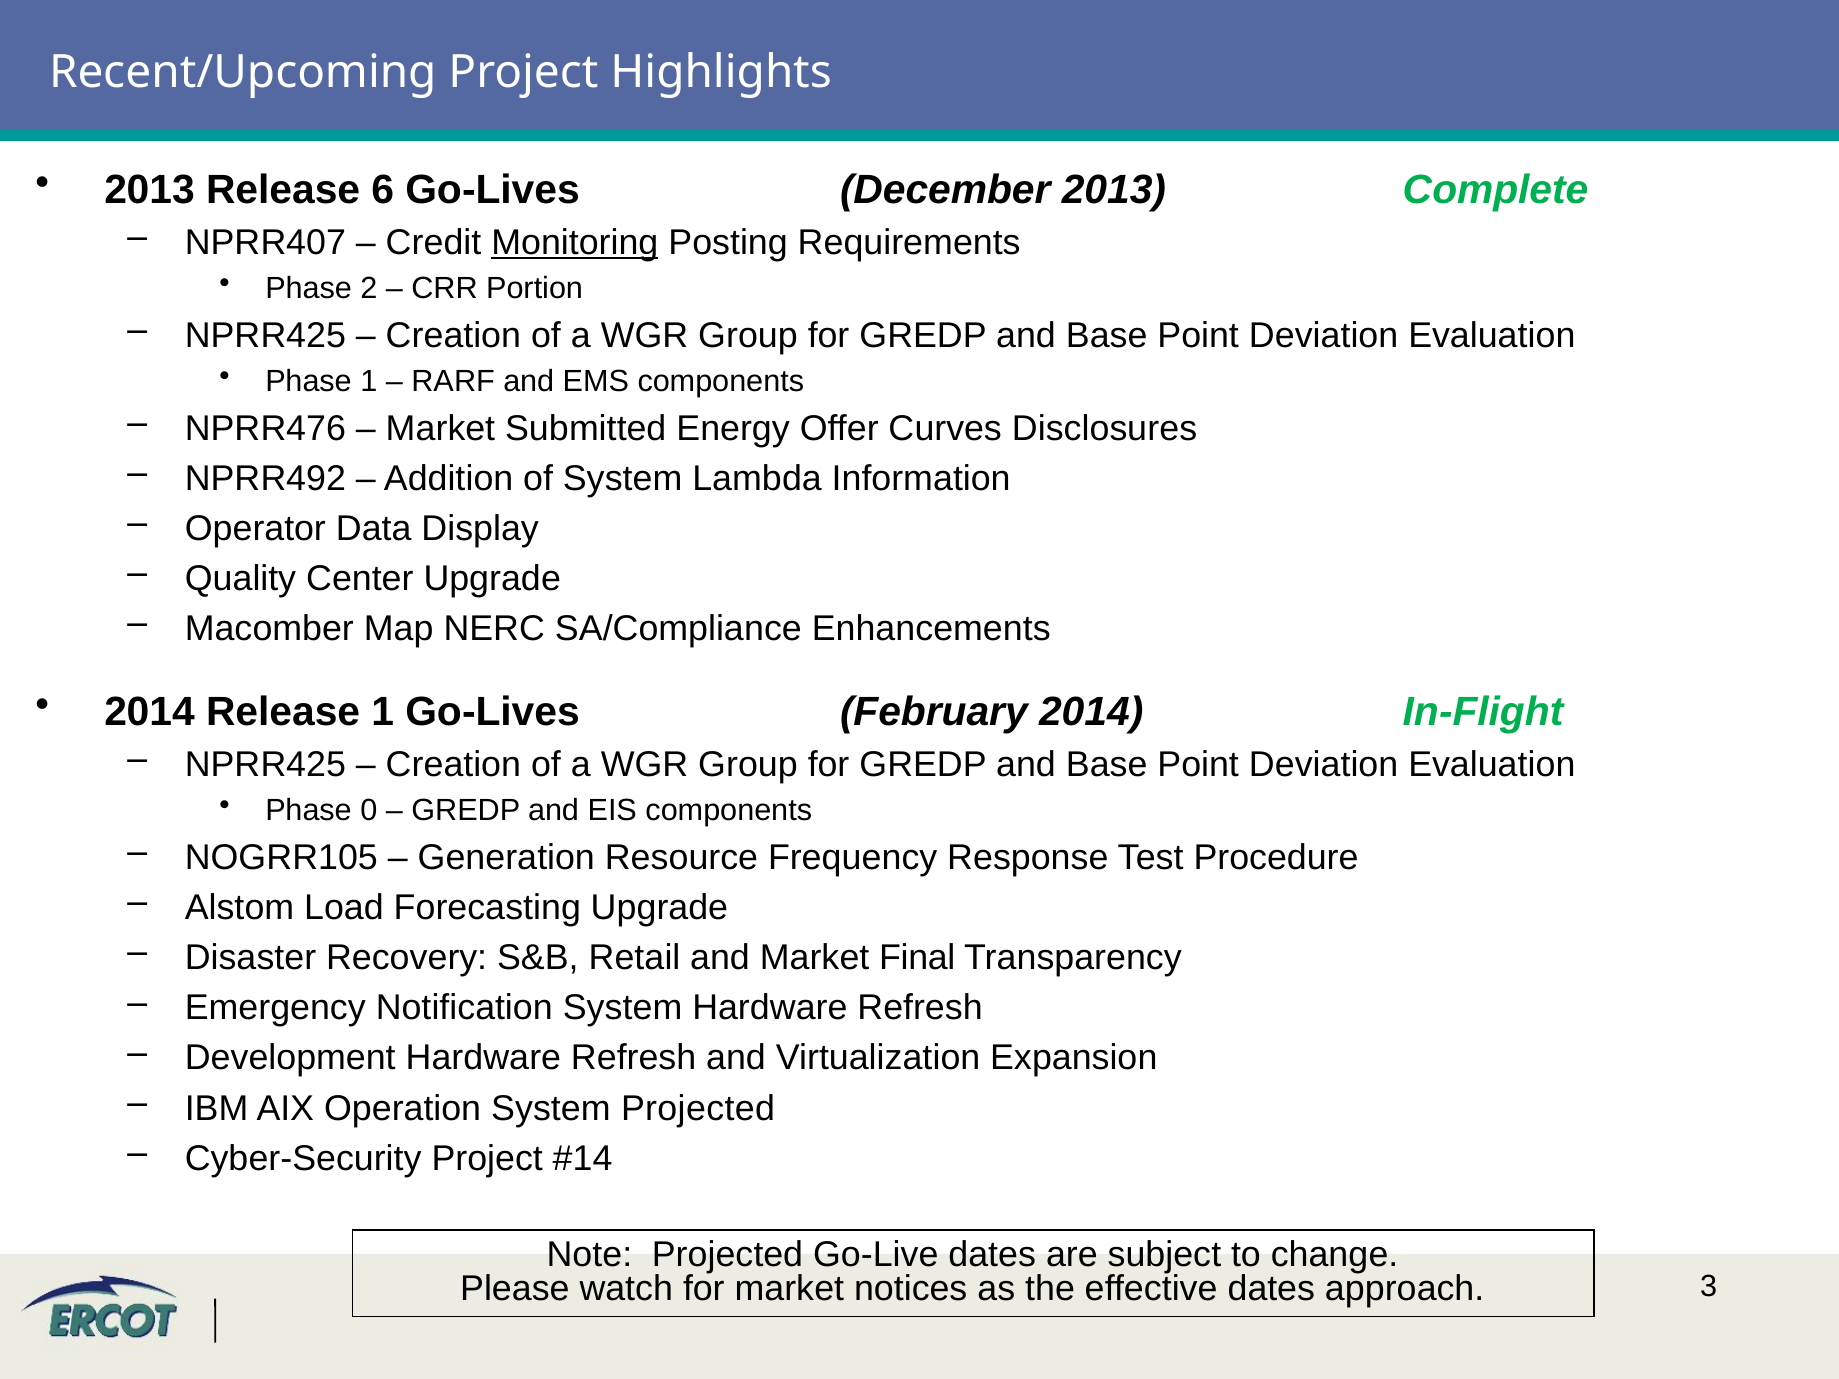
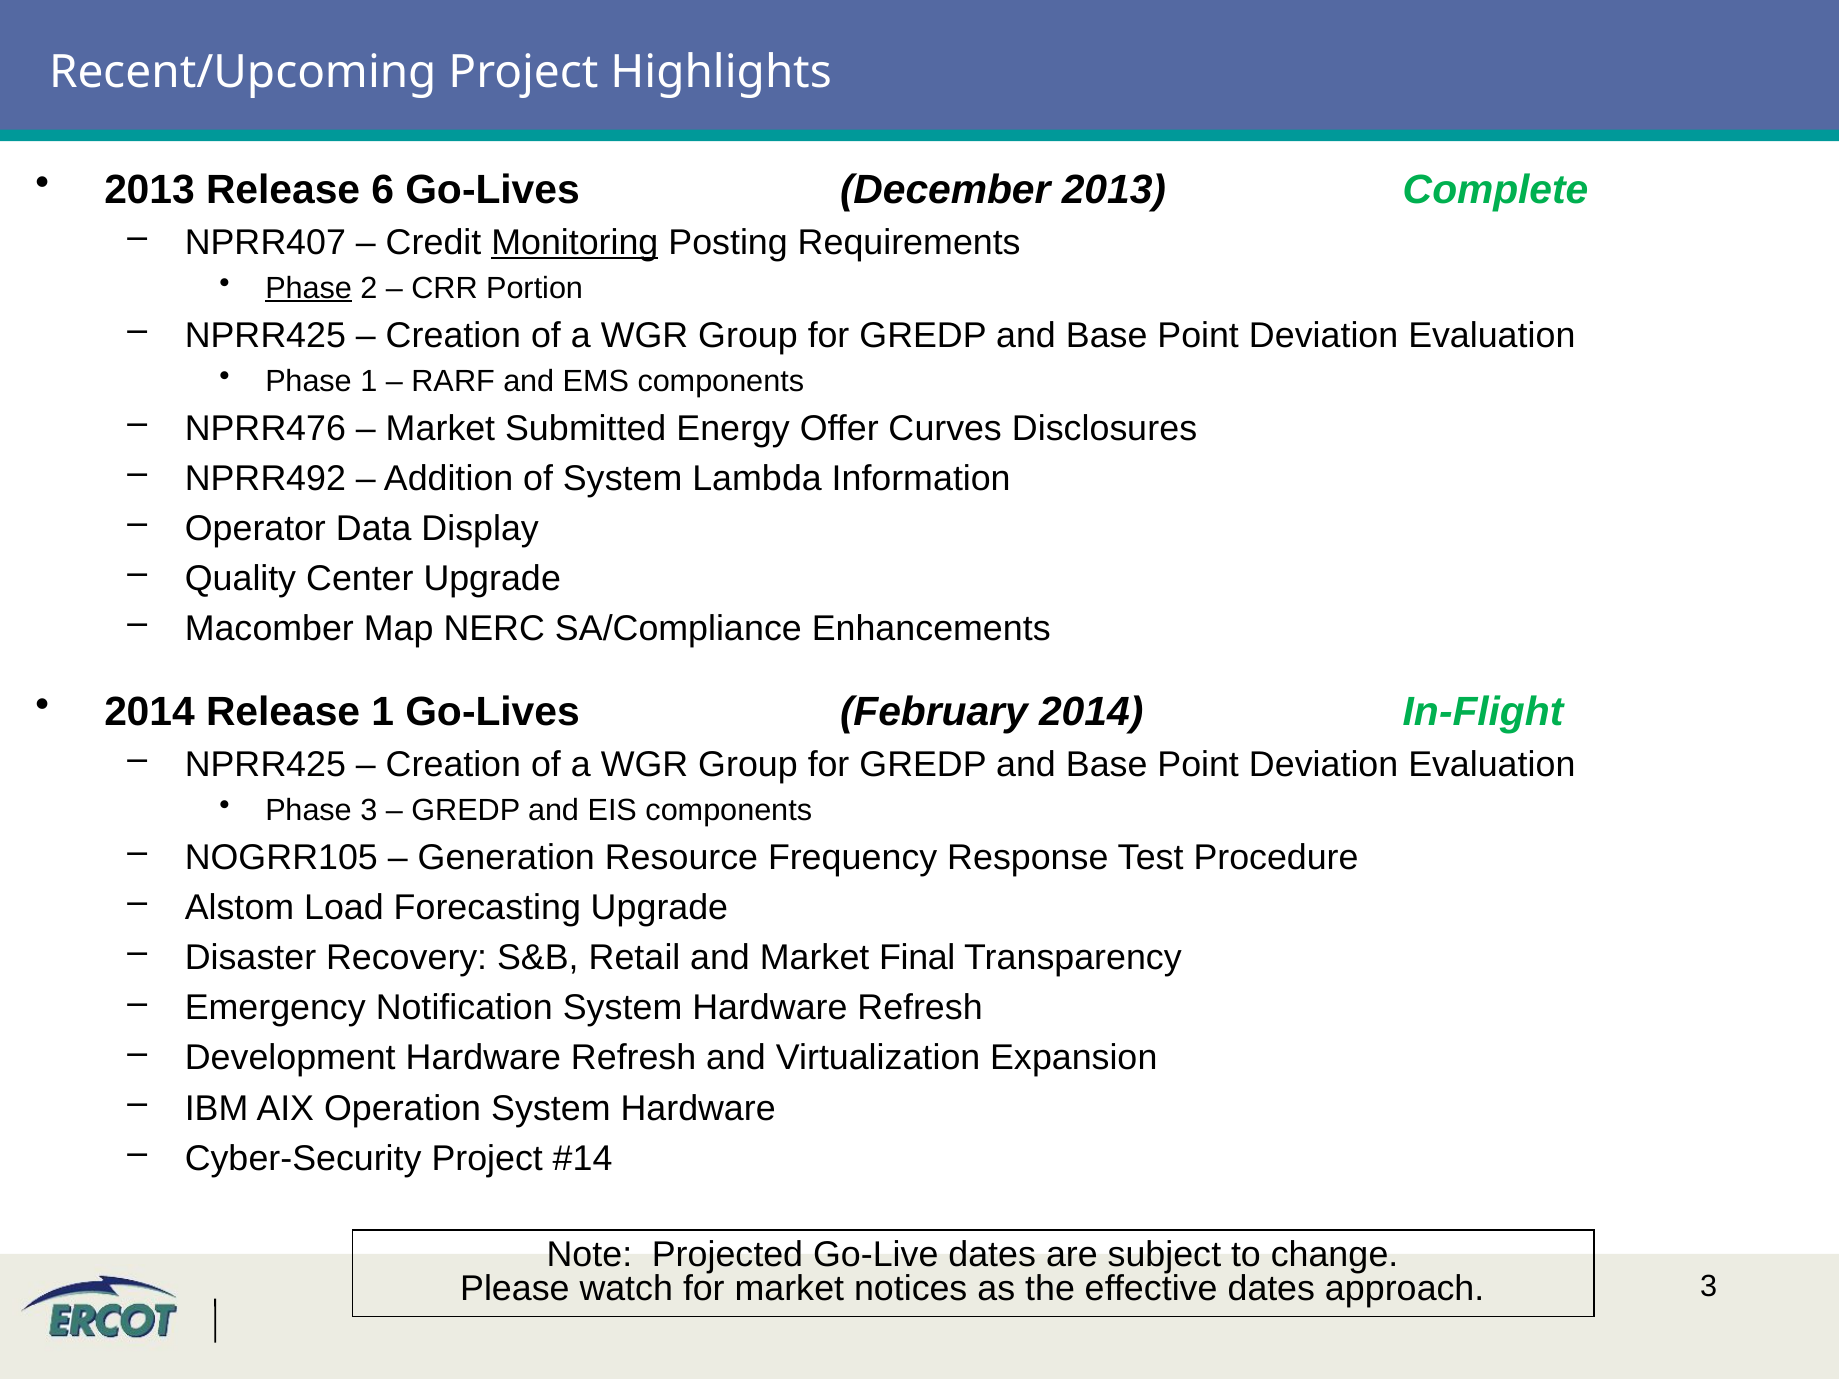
Phase at (309, 288) underline: none -> present
Phase 0: 0 -> 3
Operation System Projected: Projected -> Hardware
